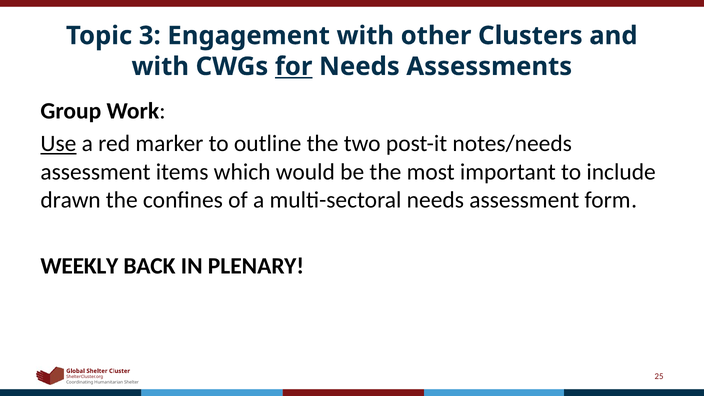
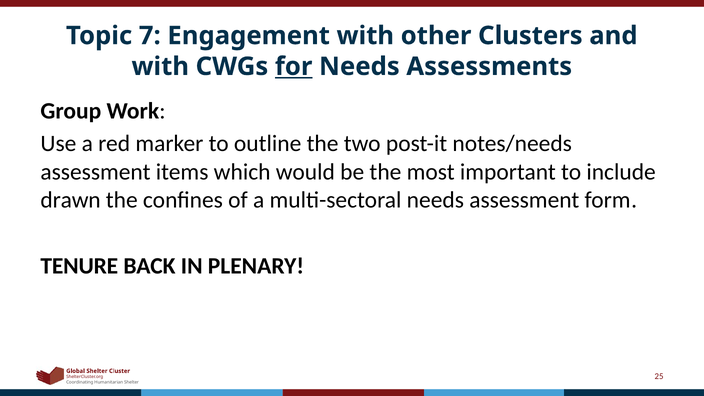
3: 3 -> 7
Use underline: present -> none
WEEKLY: WEEKLY -> TENURE
